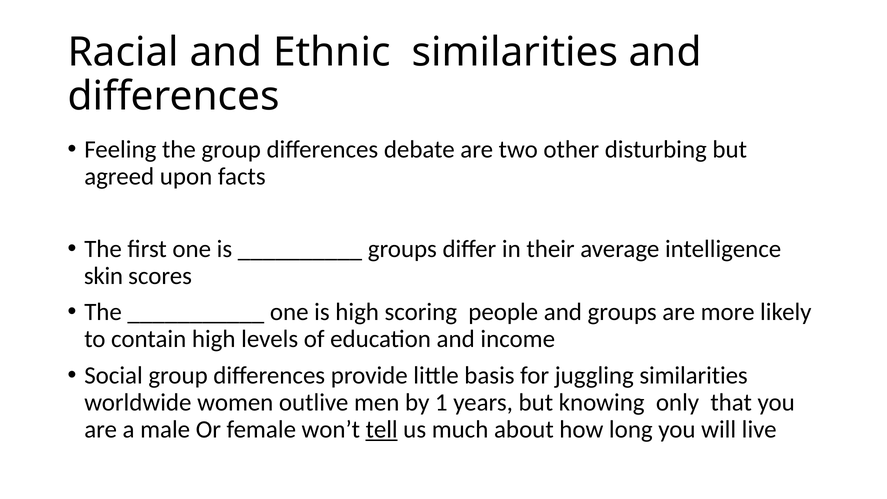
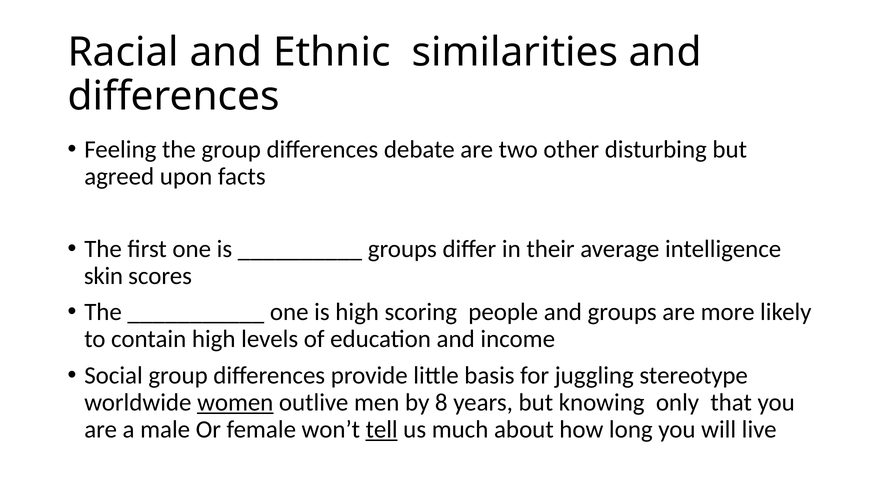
juggling similarities: similarities -> stereotype
women underline: none -> present
1: 1 -> 8
